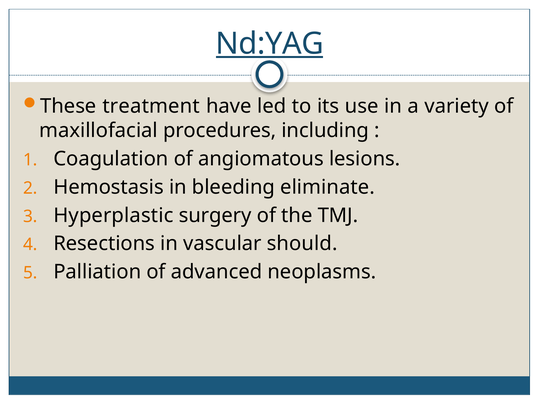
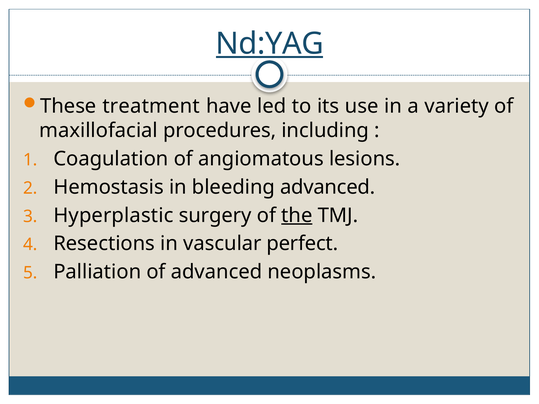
bleeding eliminate: eliminate -> advanced
the underline: none -> present
should: should -> perfect
